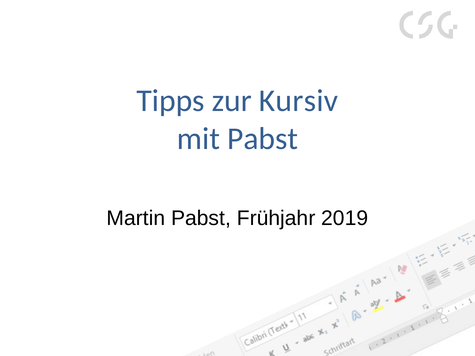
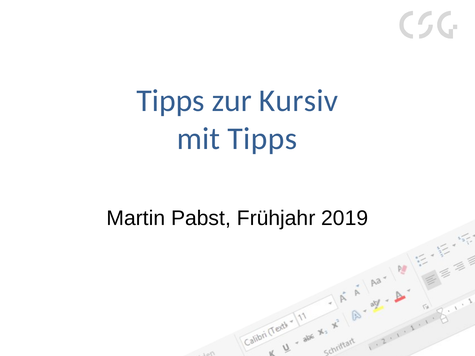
mit Pabst: Pabst -> Tipps
